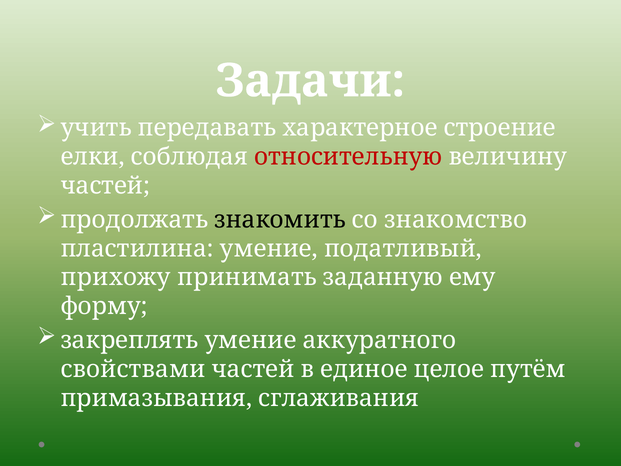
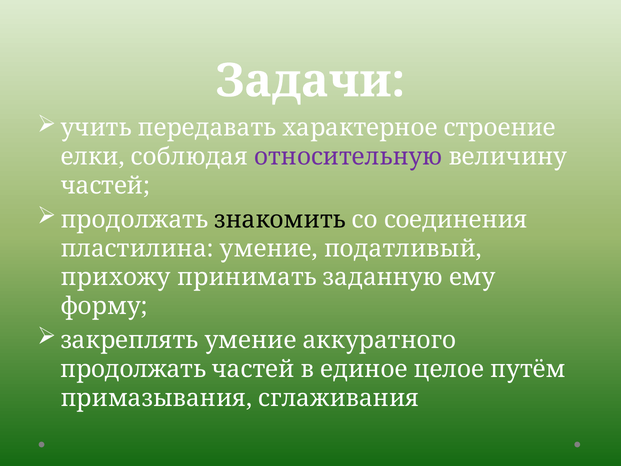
относительную colour: red -> purple
знакомство: знакомство -> соединения
свойствами at (133, 369): свойствами -> продолжать
